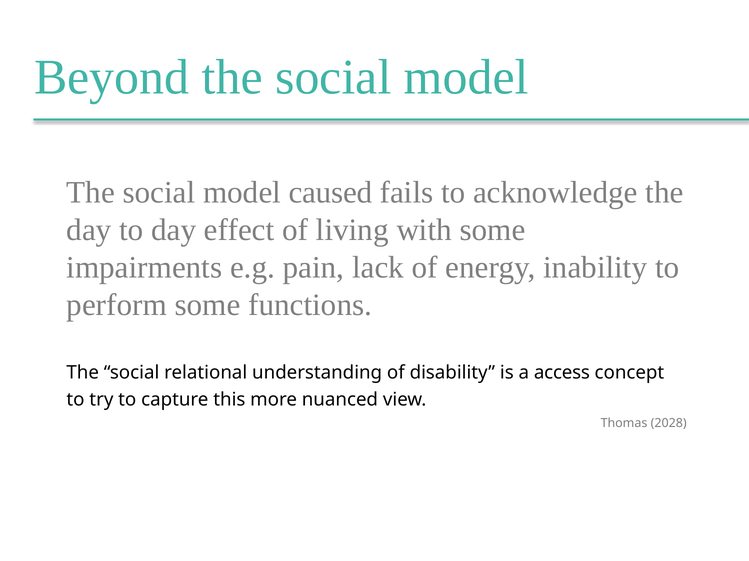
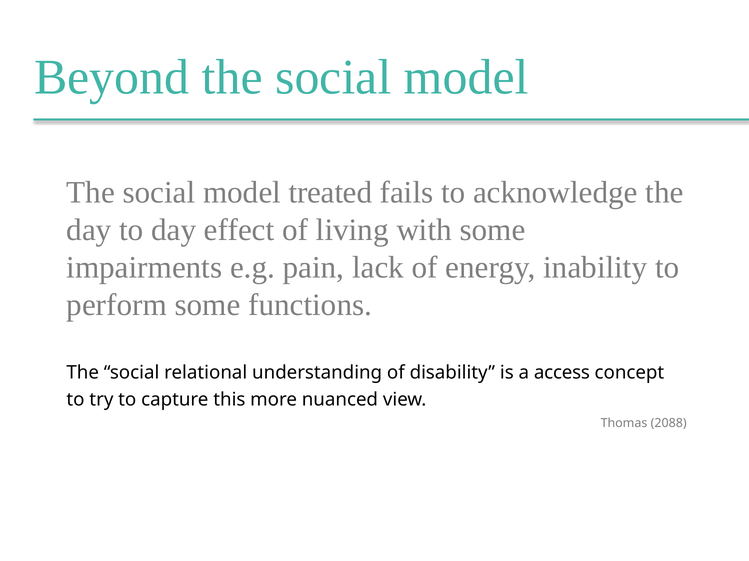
caused: caused -> treated
2028: 2028 -> 2088
